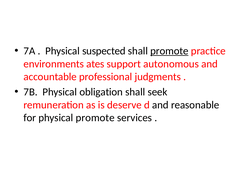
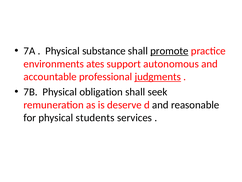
suspected: suspected -> substance
judgments underline: none -> present
physical promote: promote -> students
